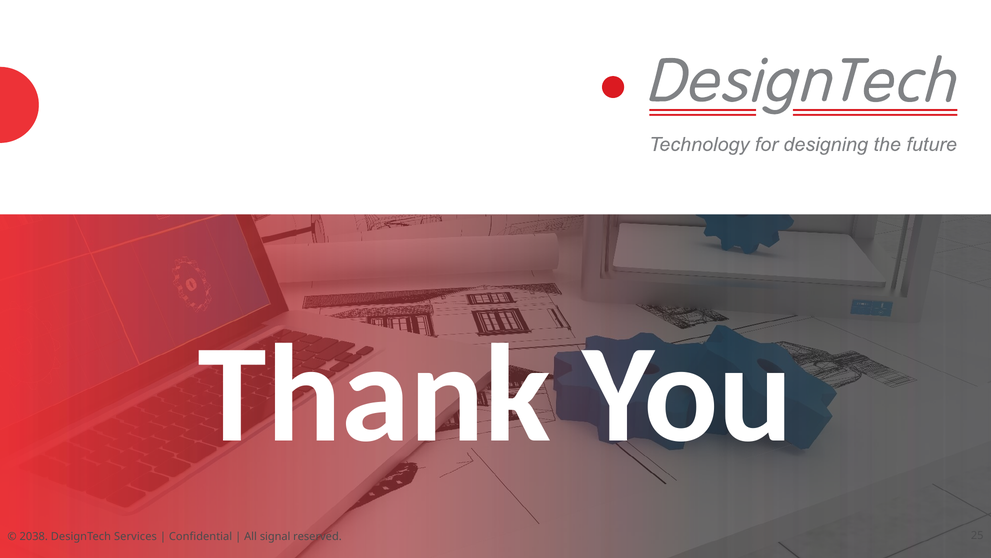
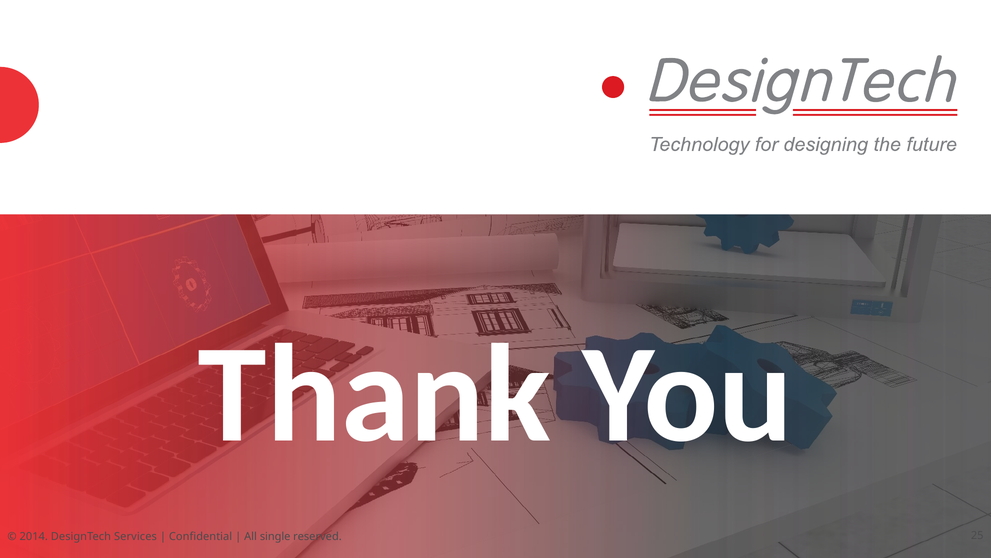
2038: 2038 -> 2014
signal: signal -> single
